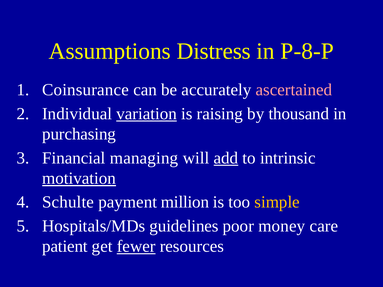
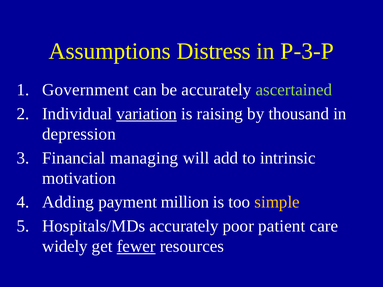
P-8-P: P-8-P -> P-3-P
Coinsurance: Coinsurance -> Government
ascertained colour: pink -> light green
purchasing: purchasing -> depression
add underline: present -> none
motivation underline: present -> none
Schulte: Schulte -> Adding
Hospitals/MDs guidelines: guidelines -> accurately
money: money -> patient
patient: patient -> widely
